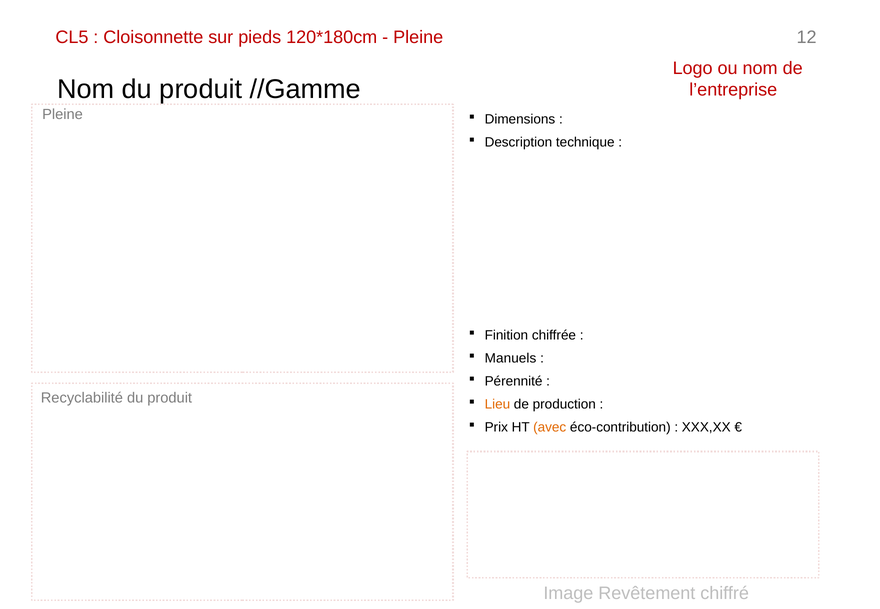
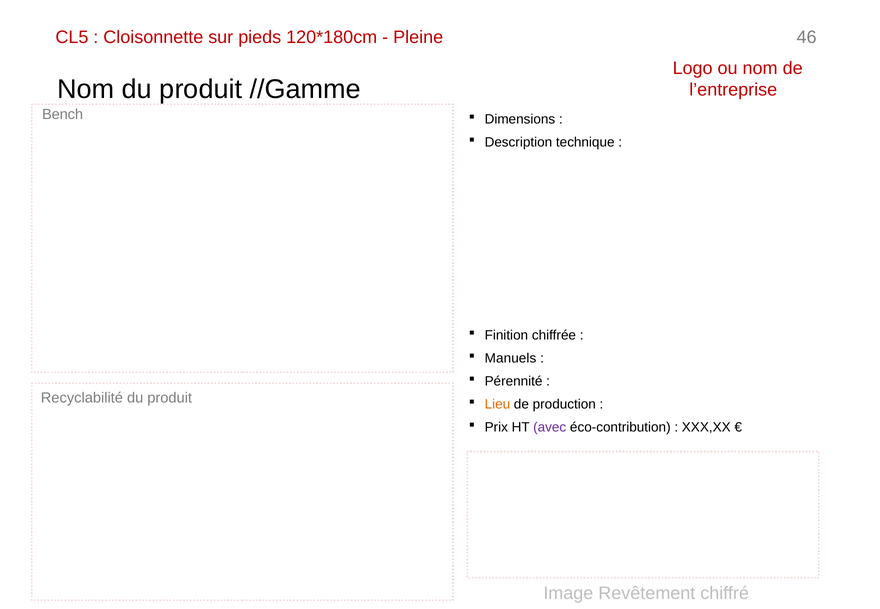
12: 12 -> 46
Pleine at (63, 115): Pleine -> Bench
avec colour: orange -> purple
